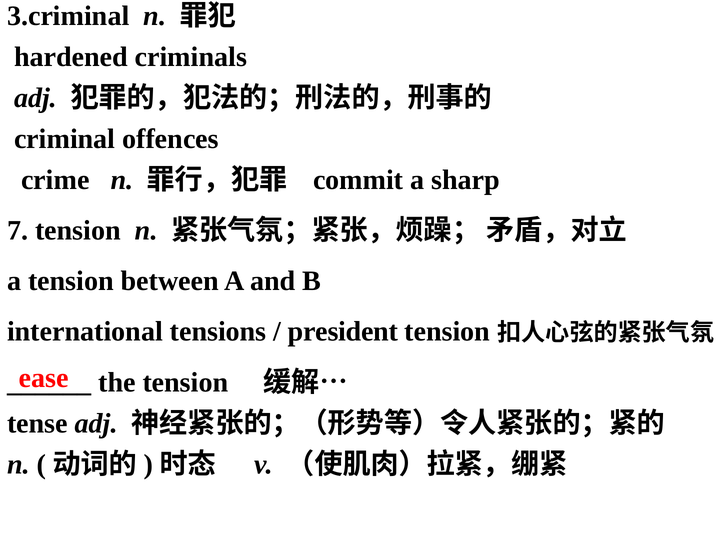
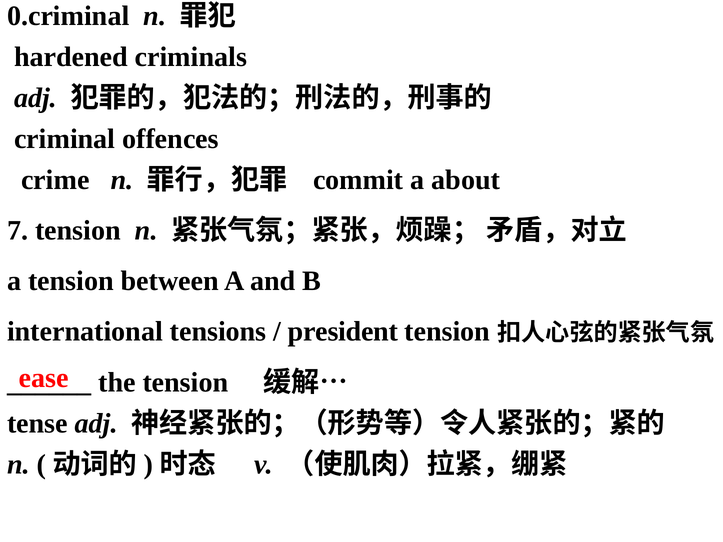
3.criminal: 3.criminal -> 0.criminal
sharp: sharp -> about
